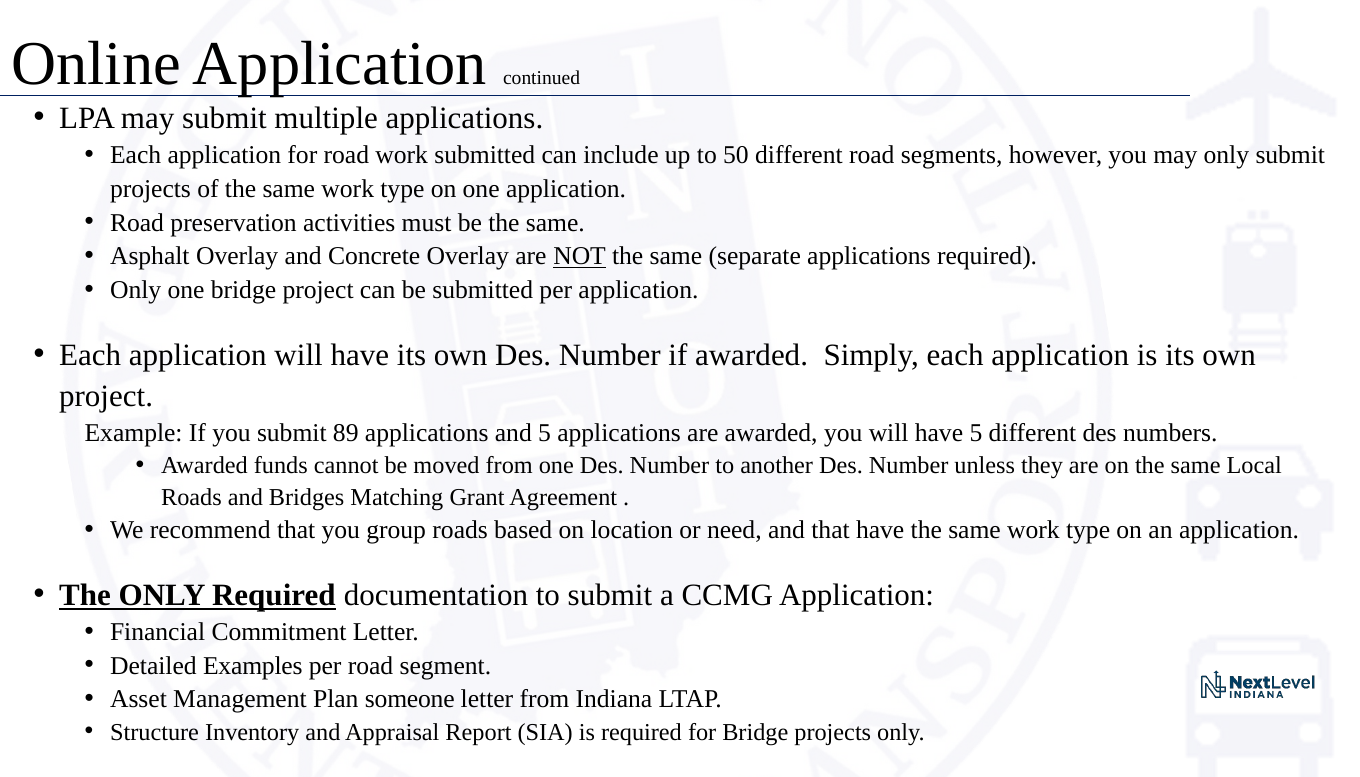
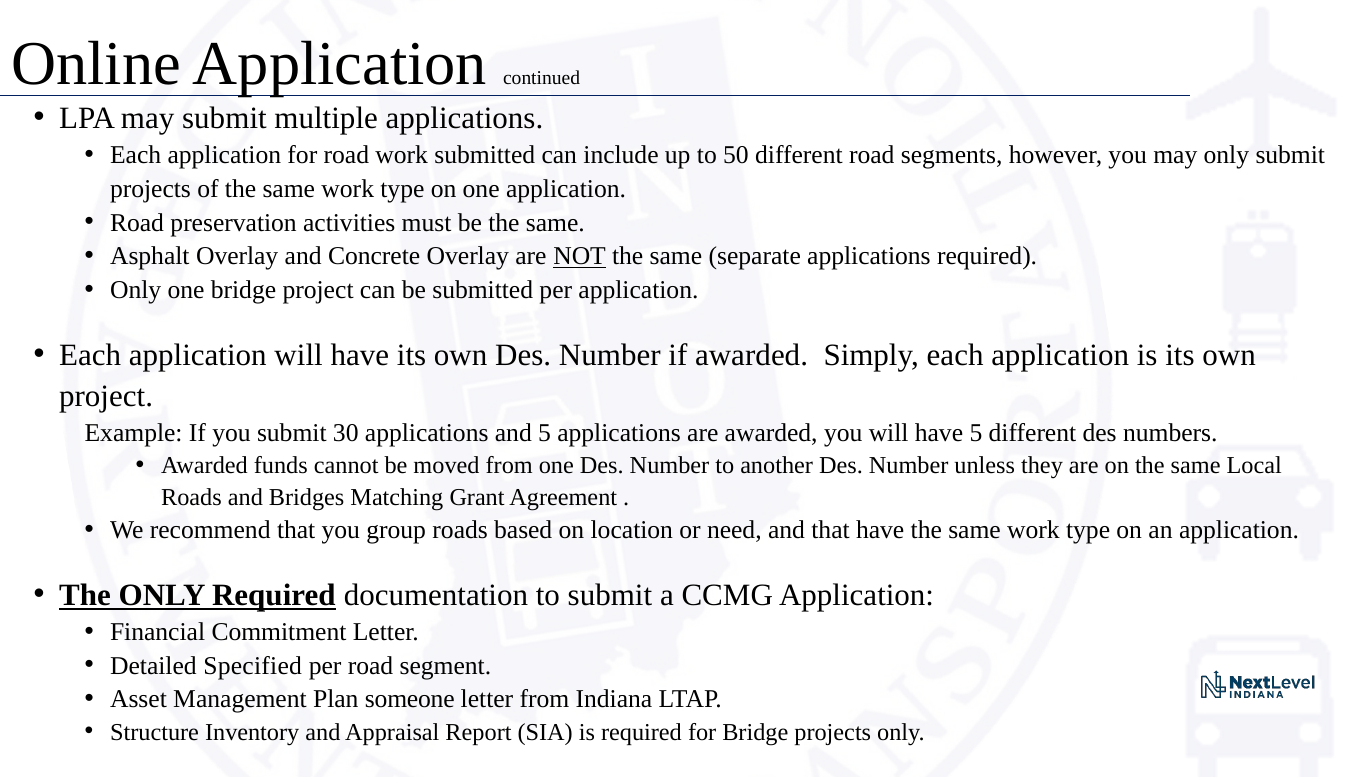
89: 89 -> 30
Examples: Examples -> Specified
